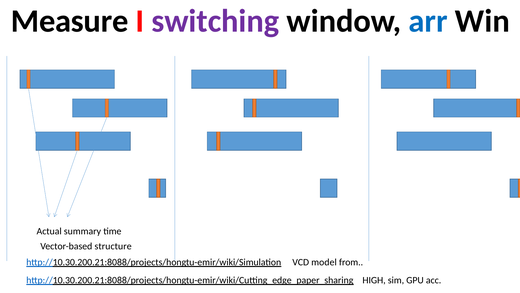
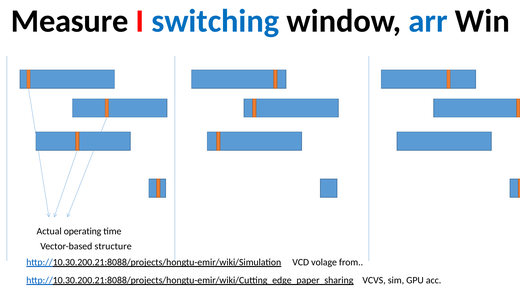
switching colour: purple -> blue
summary: summary -> operating
model: model -> volage
HIGH: HIGH -> VCVS
